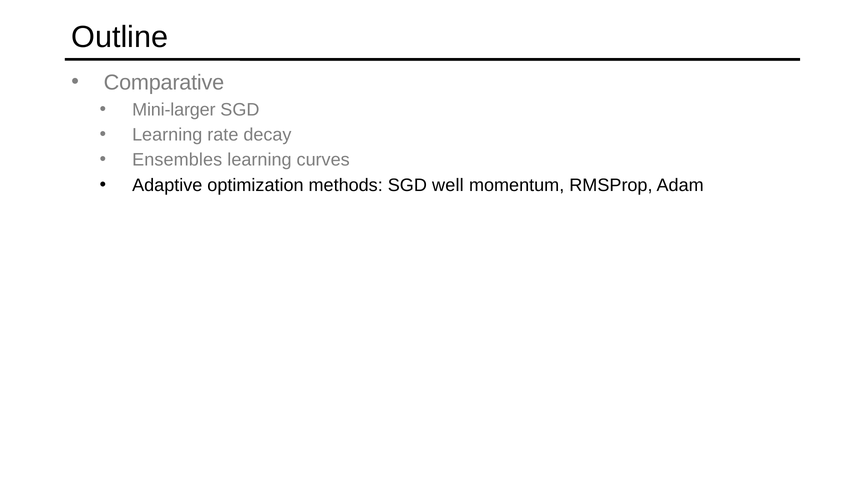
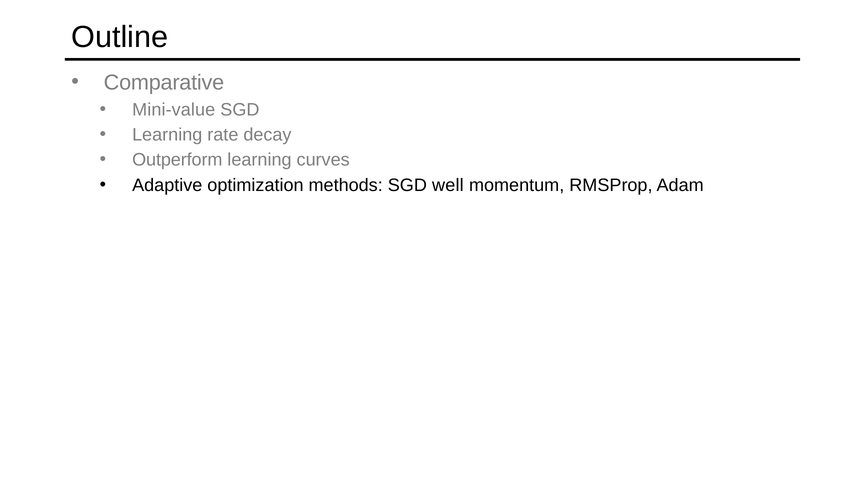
Mini-larger: Mini-larger -> Mini-value
Ensembles: Ensembles -> Outperform
